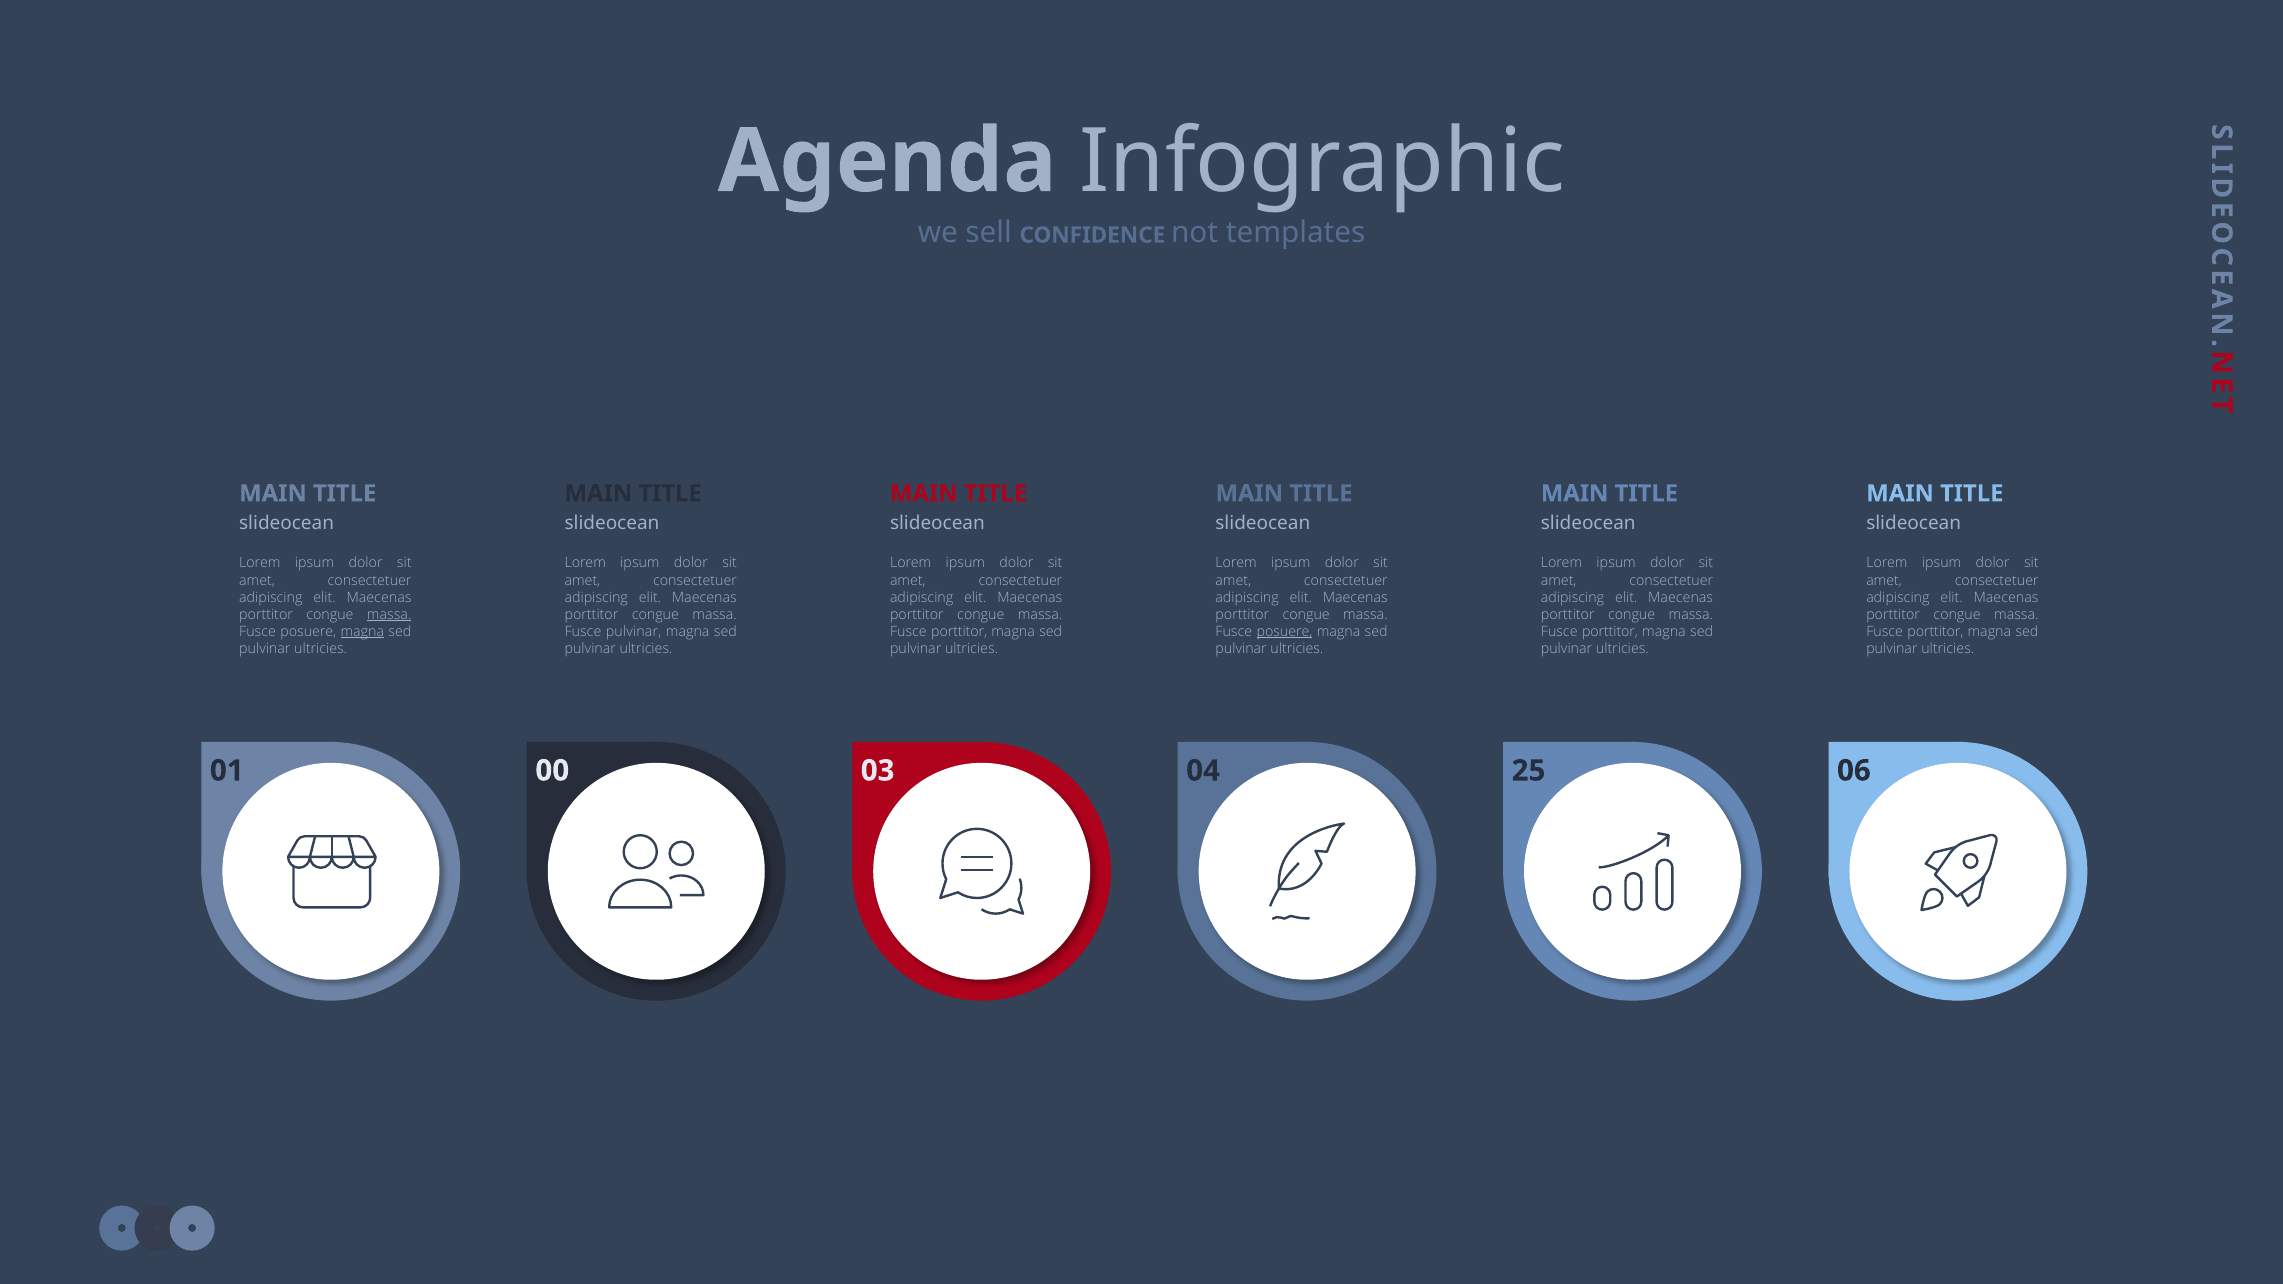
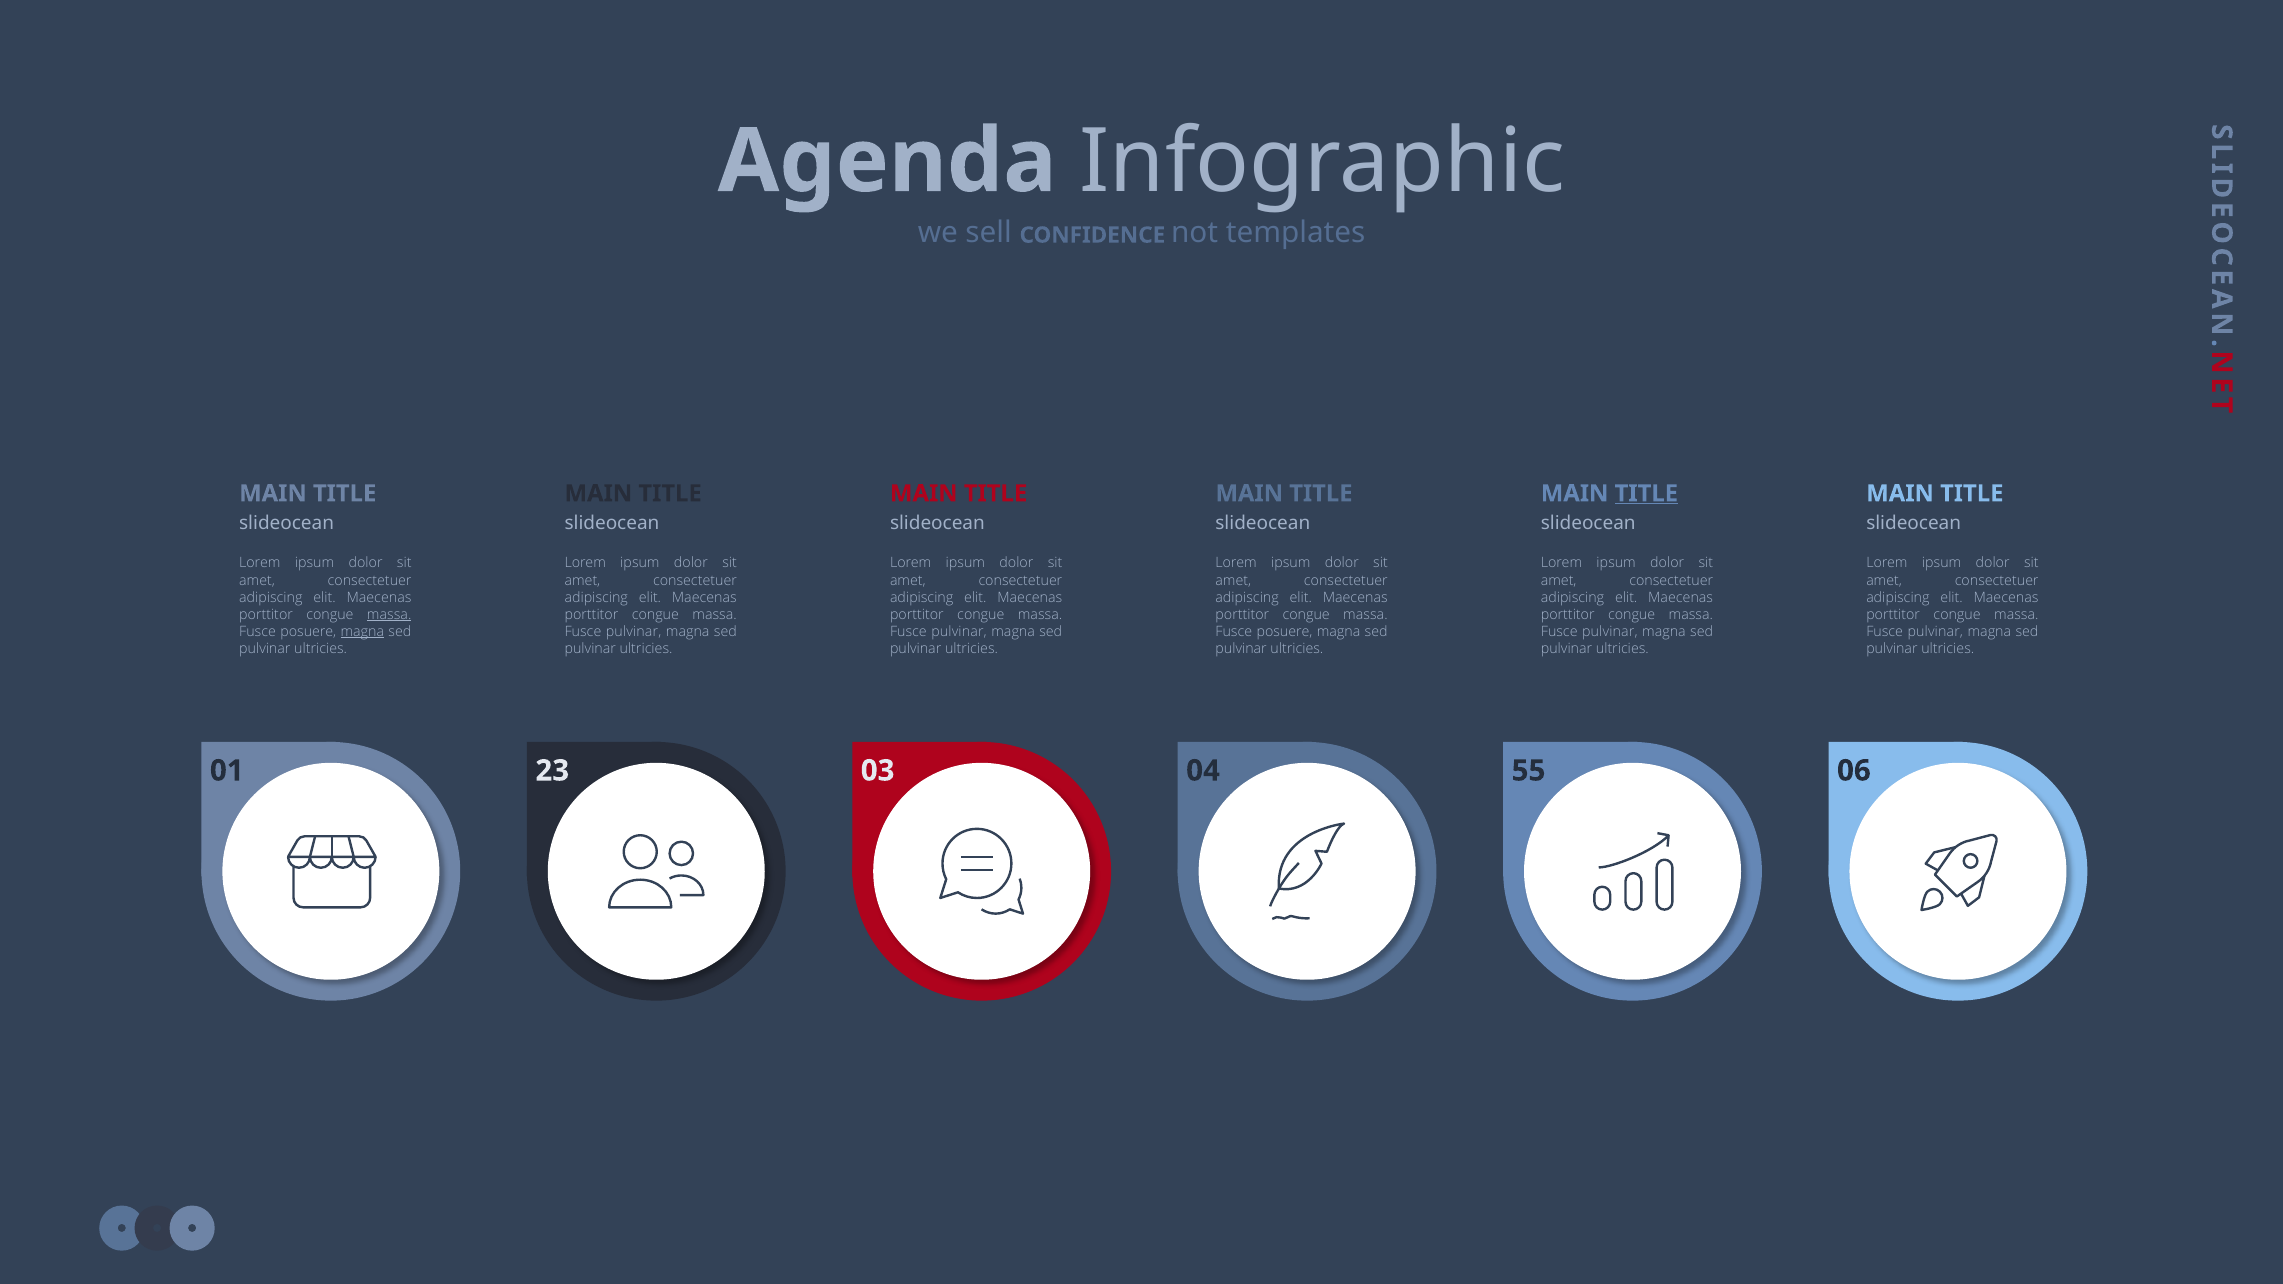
TITLE at (1646, 493) underline: none -> present
porttitor at (959, 632): porttitor -> pulvinar
posuere at (1285, 632) underline: present -> none
porttitor at (1610, 632): porttitor -> pulvinar
porttitor at (1935, 632): porttitor -> pulvinar
00: 00 -> 23
25: 25 -> 55
